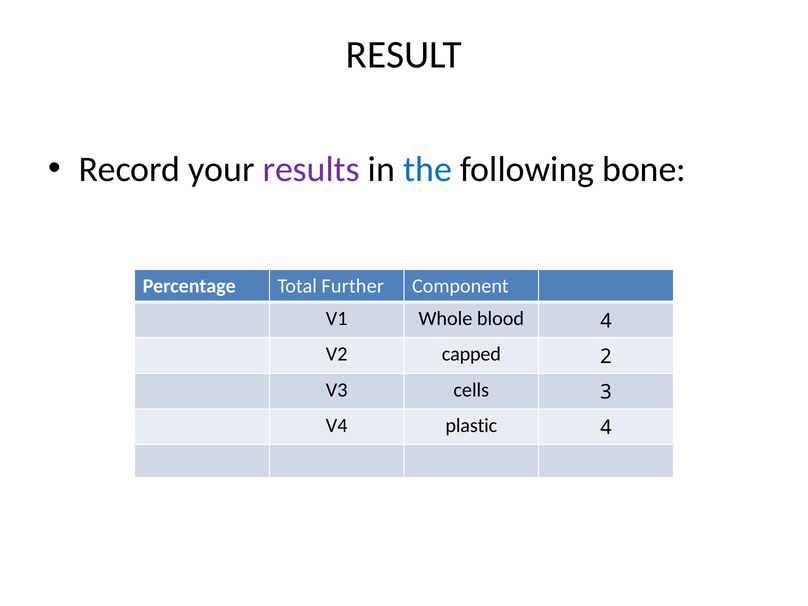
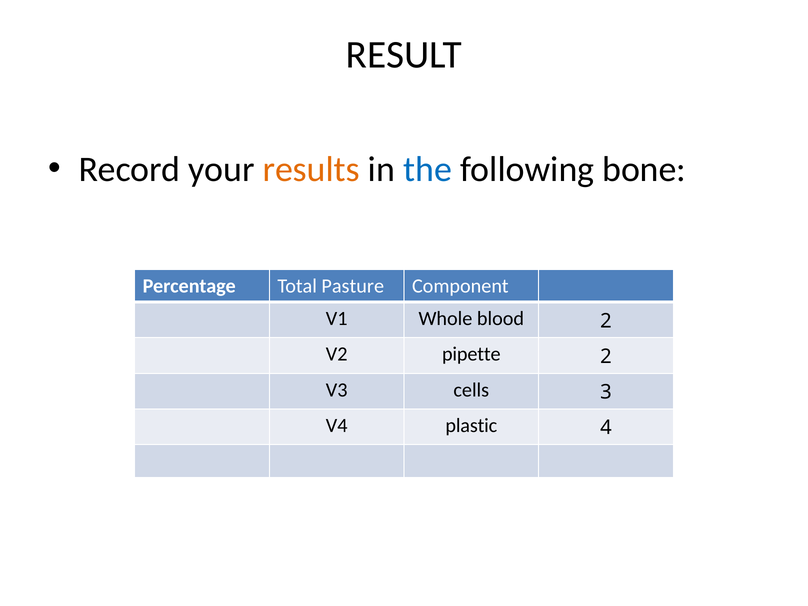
results colour: purple -> orange
Further: Further -> Pasture
blood 4: 4 -> 2
capped: capped -> pipette
